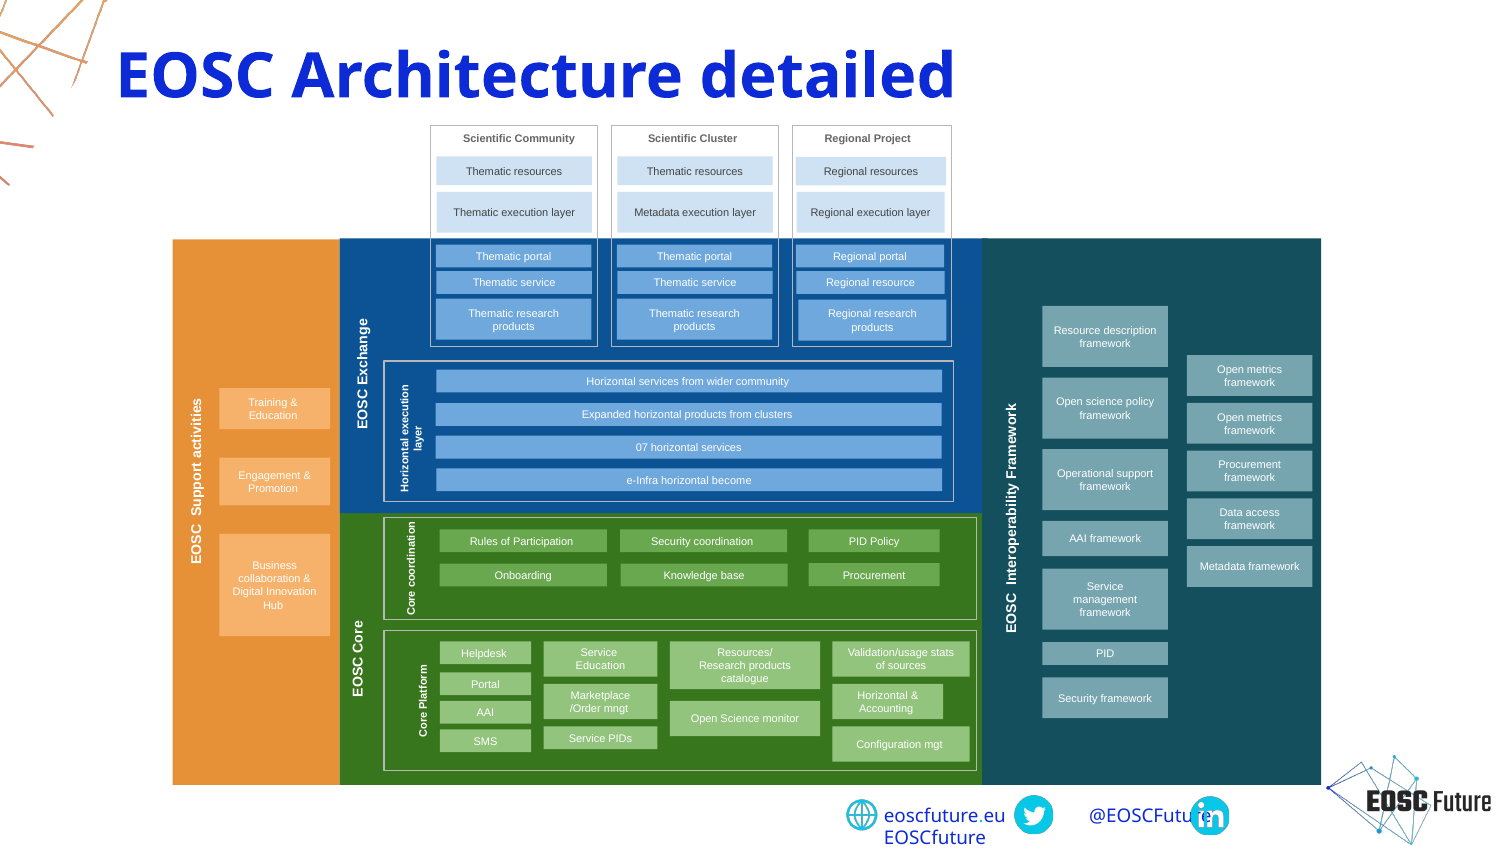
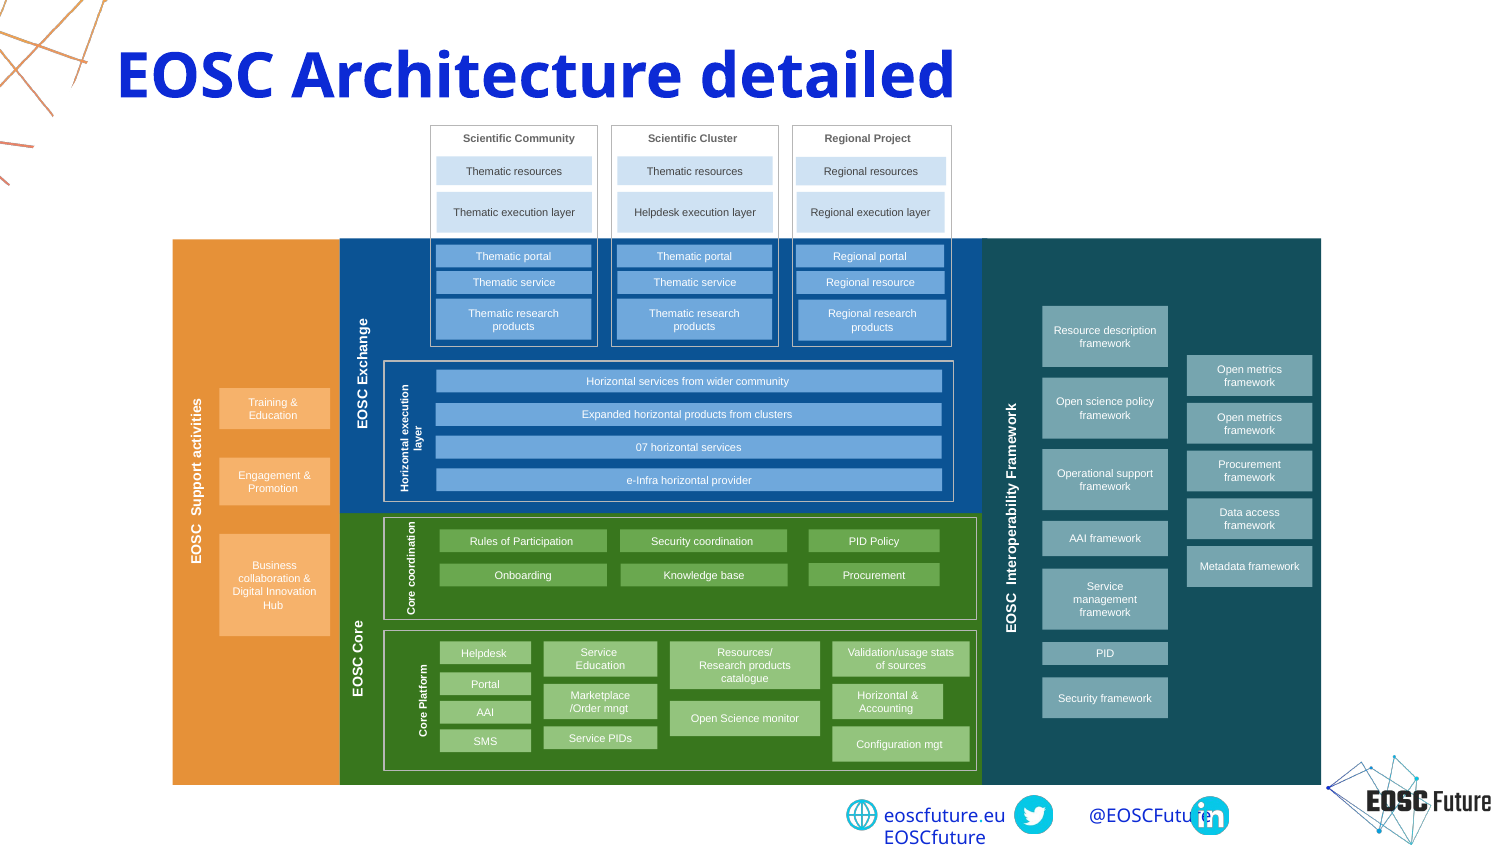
Metadata at (657, 213): Metadata -> Helpdesk
become: become -> provider
